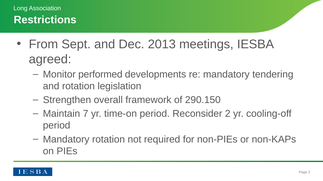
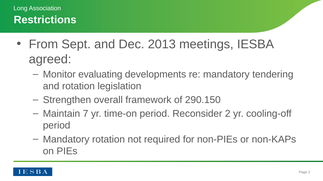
performed: performed -> evaluating
